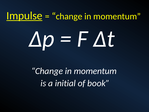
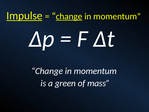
change at (69, 16) underline: none -> present
initial: initial -> green
book: book -> mass
